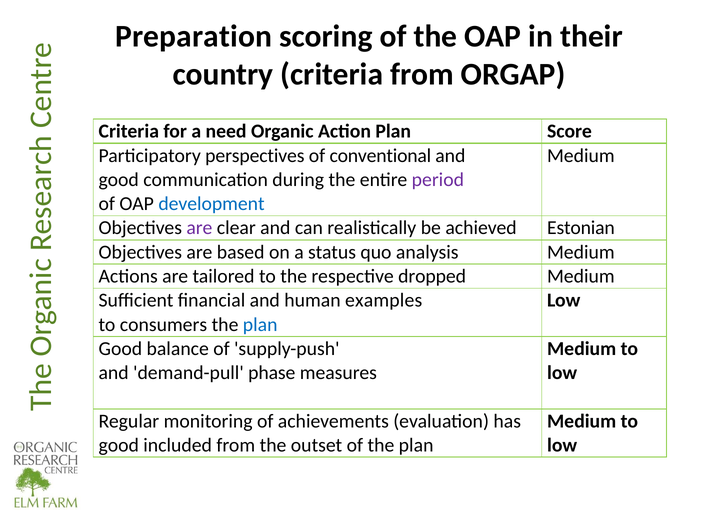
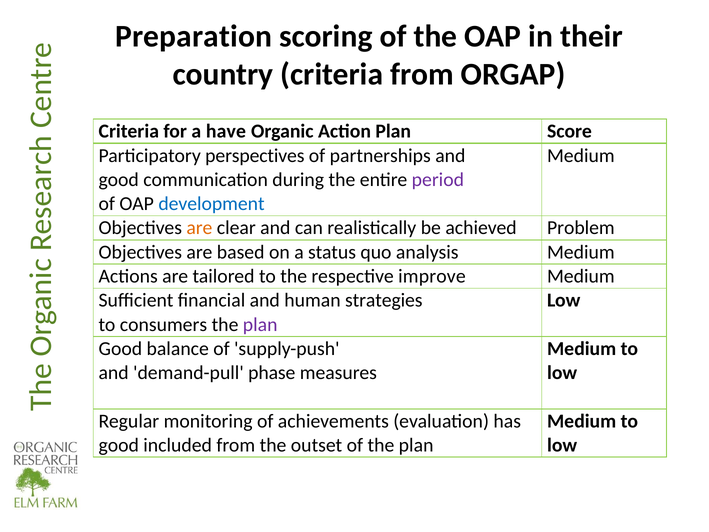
need: need -> have
conventional: conventional -> partnerships
are at (199, 228) colour: purple -> orange
Estonian: Estonian -> Problem
dropped: dropped -> improve
examples: examples -> strategies
plan at (260, 324) colour: blue -> purple
